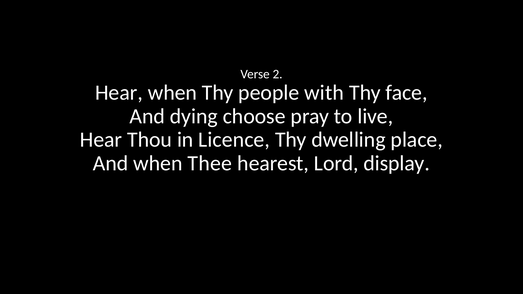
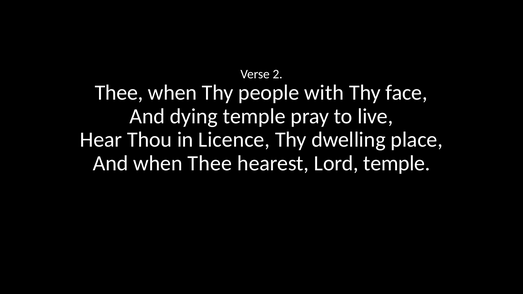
Hear at (119, 93): Hear -> Thee
dying choose: choose -> temple
Lord display: display -> temple
